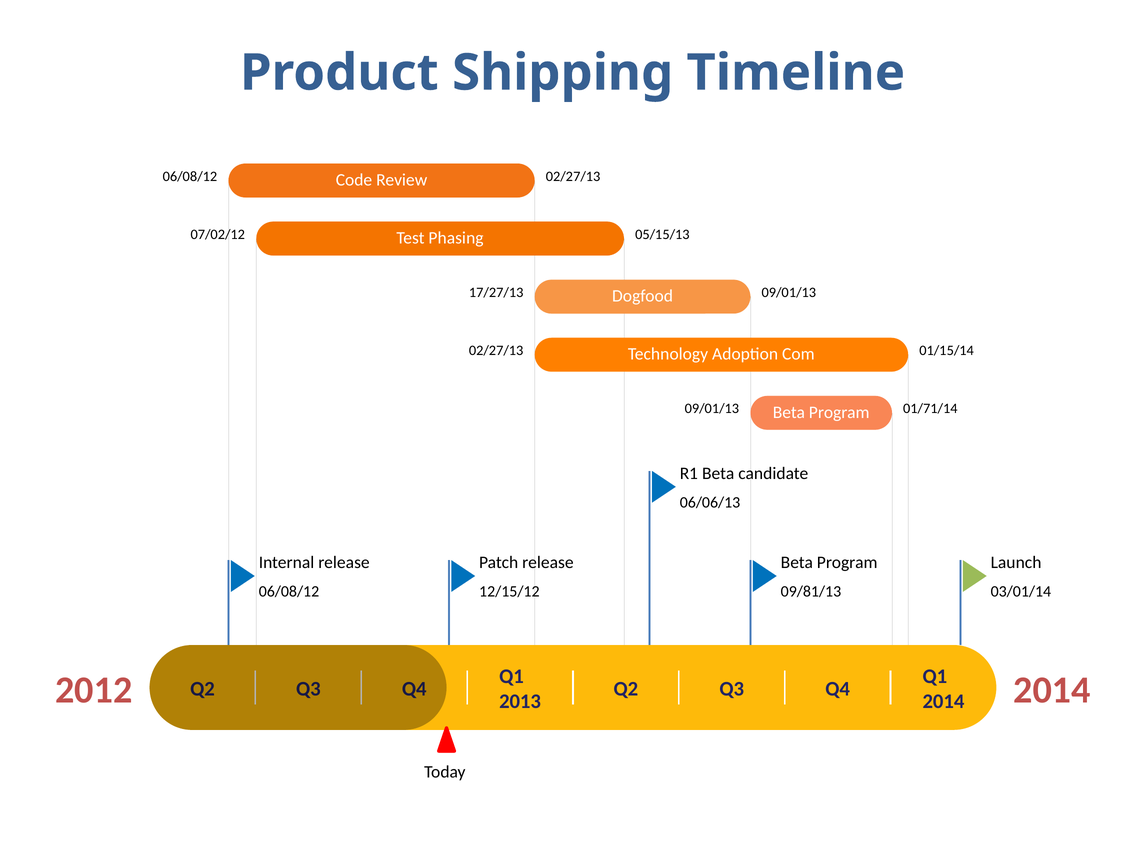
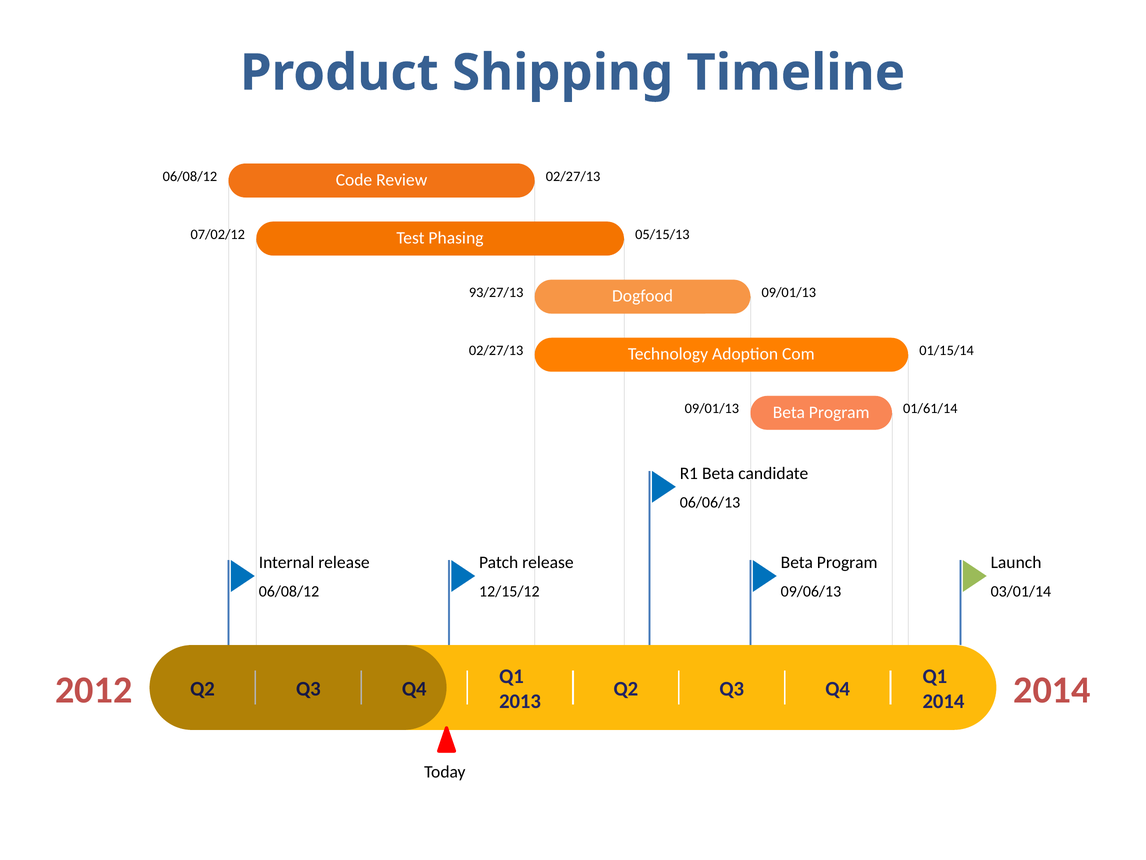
17/27/13: 17/27/13 -> 93/27/13
01/71/14: 01/71/14 -> 01/61/14
09/81/13: 09/81/13 -> 09/06/13
